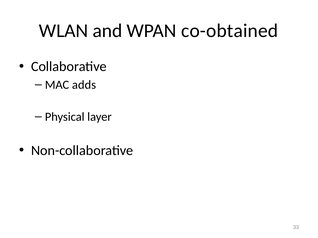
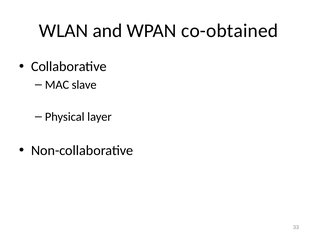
adds: adds -> slave
